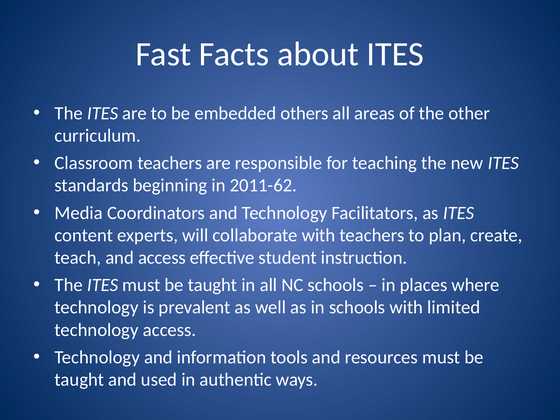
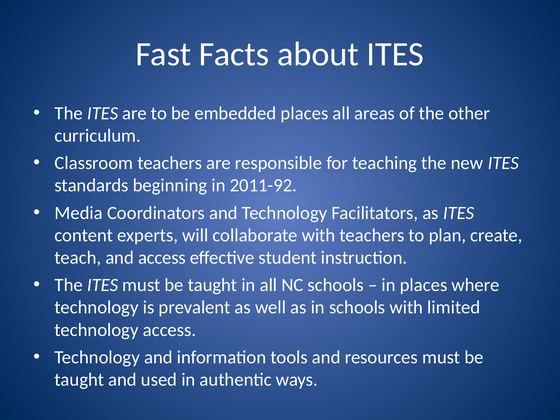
embedded others: others -> places
2011-62: 2011-62 -> 2011-92
